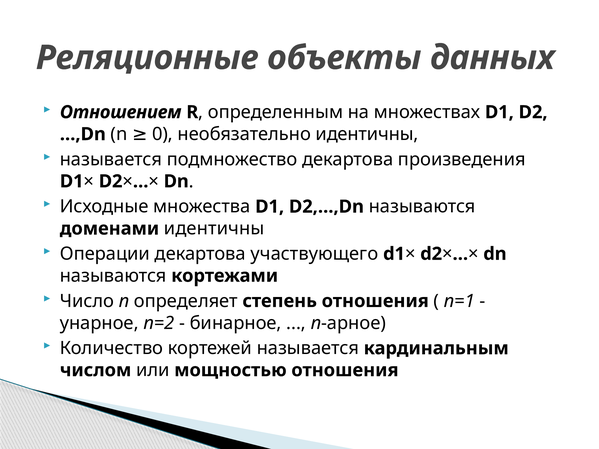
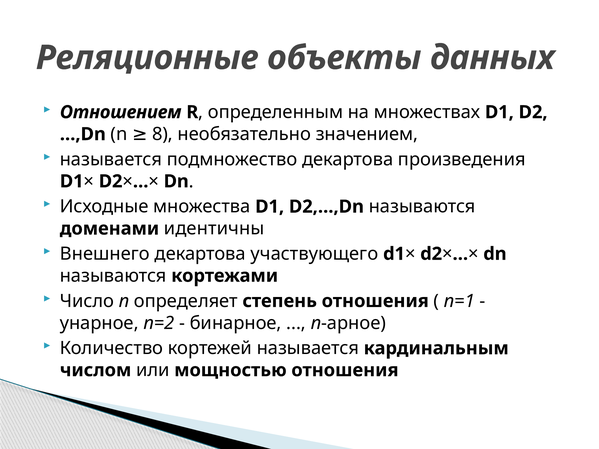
0: 0 -> 8
необязательно идентичны: идентичны -> значением
Операции: Операции -> Внешнего
